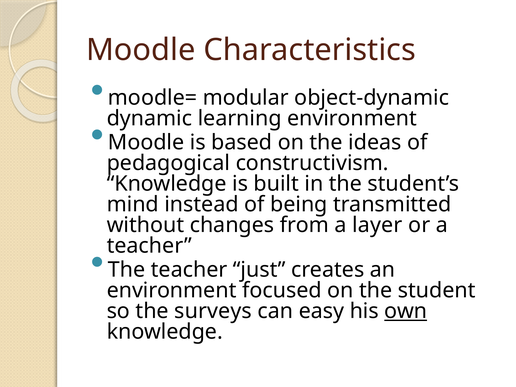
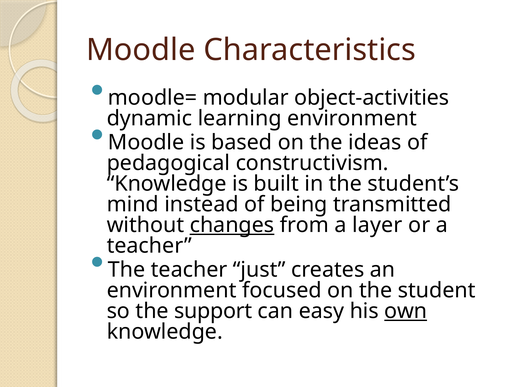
object-dynamic: object-dynamic -> object-activities
changes underline: none -> present
surveys: surveys -> support
